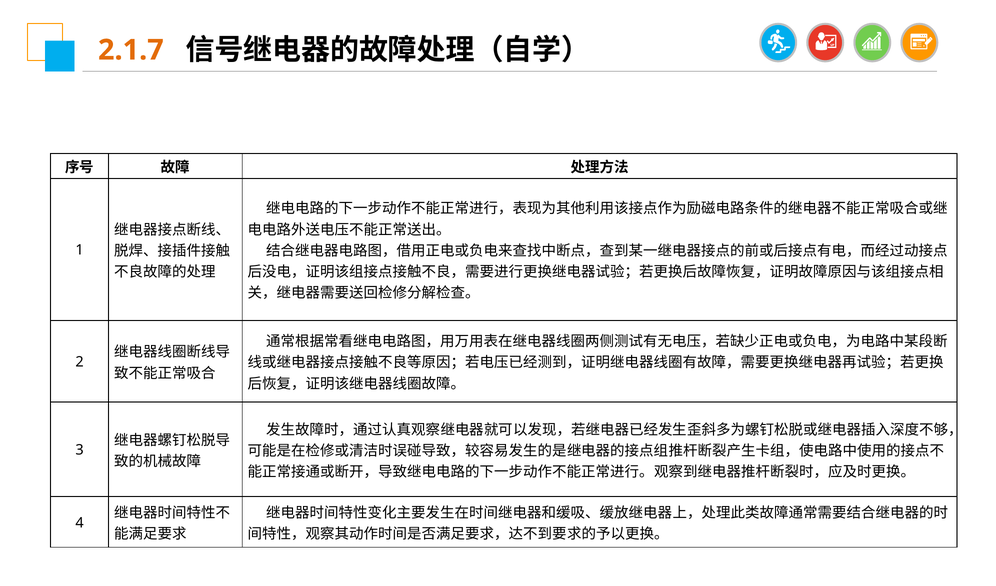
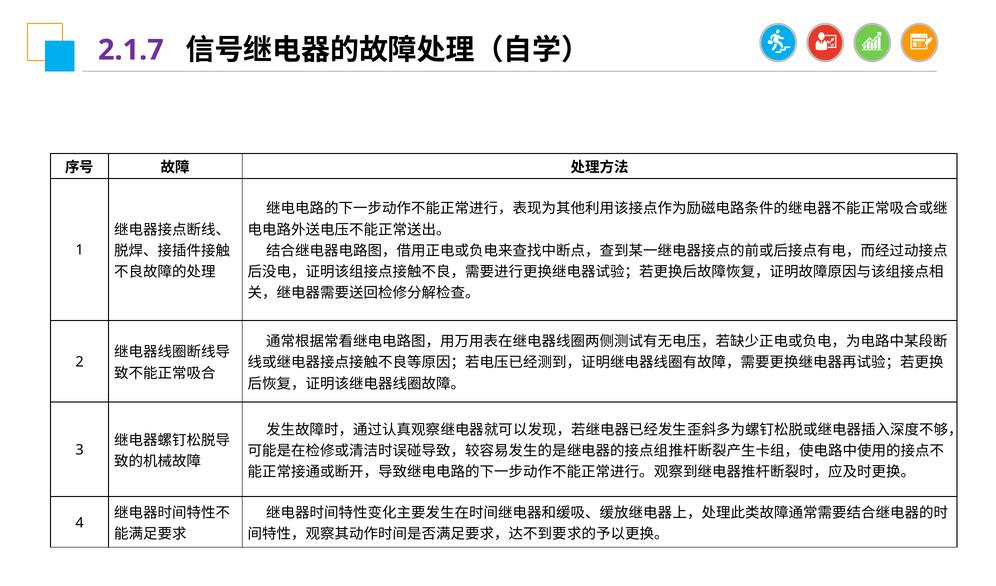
2.1.7 colour: orange -> purple
